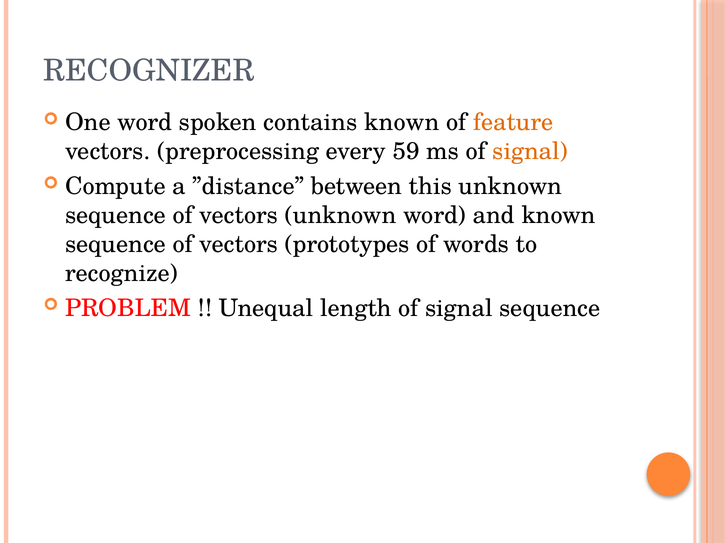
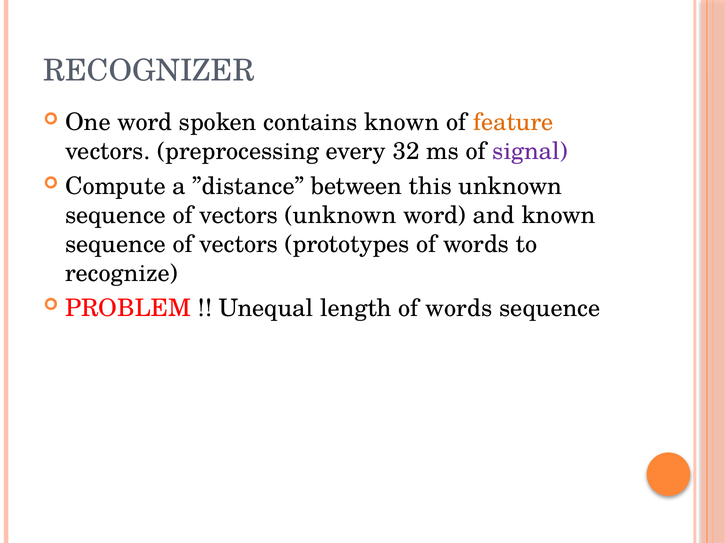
59: 59 -> 32
signal at (530, 151) colour: orange -> purple
length of signal: signal -> words
